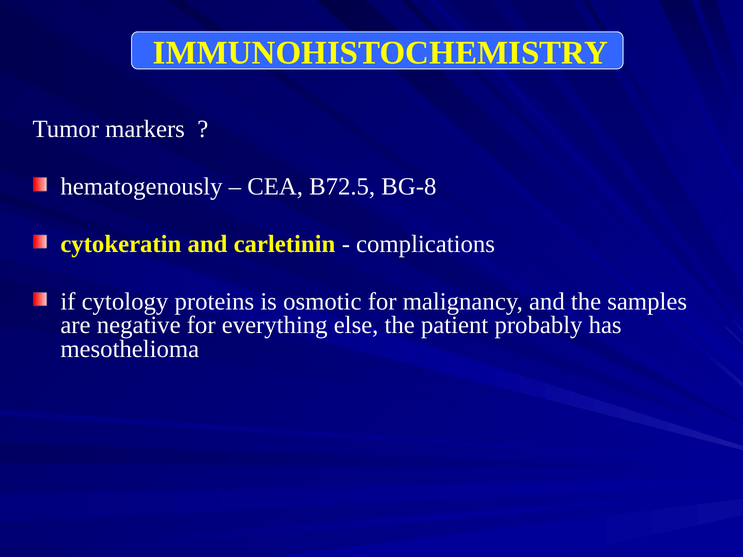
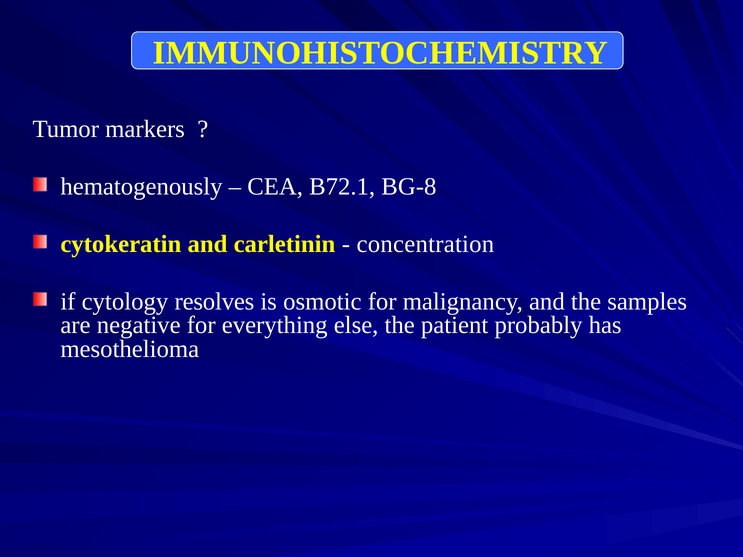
B72.5: B72.5 -> B72.1
complications: complications -> concentration
proteins: proteins -> resolves
